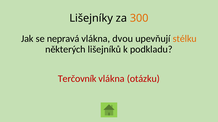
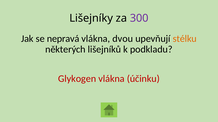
300 colour: orange -> purple
Terčovník: Terčovník -> Glykogen
otázku: otázku -> účinku
